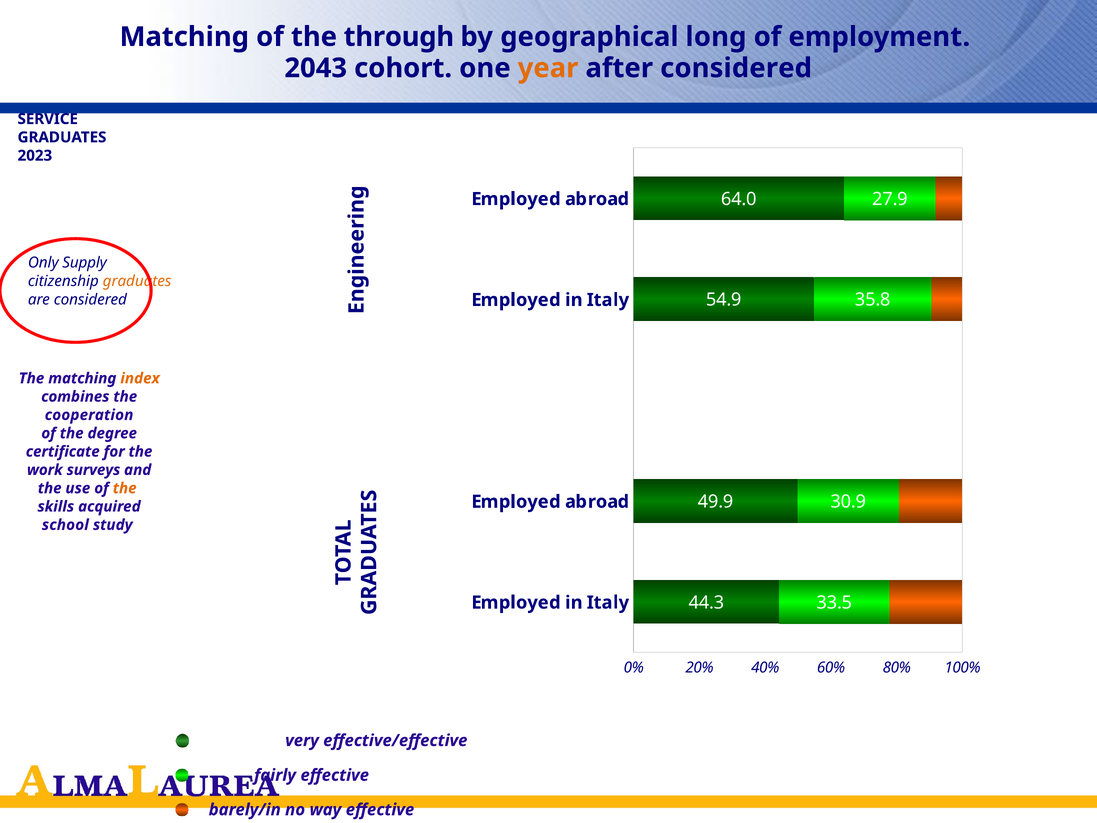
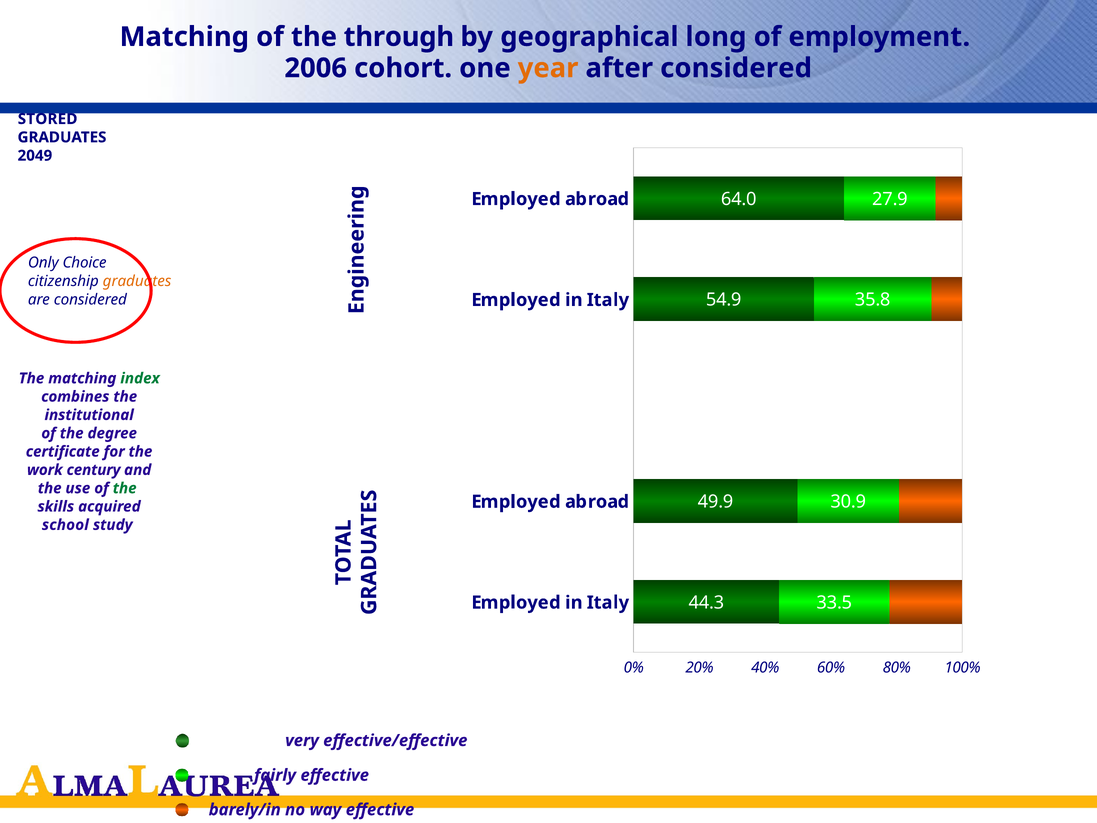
2043: 2043 -> 2006
SERVICE: SERVICE -> STORED
2023: 2023 -> 2049
Supply: Supply -> Choice
index colour: orange -> green
cooperation: cooperation -> institutional
surveys: surveys -> century
the at (125, 488) colour: orange -> green
